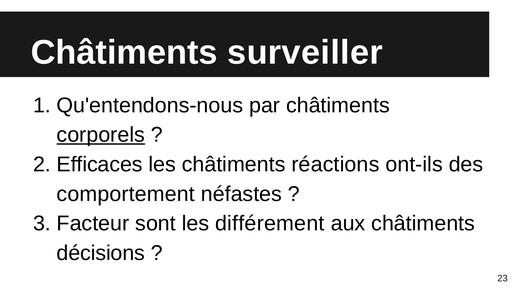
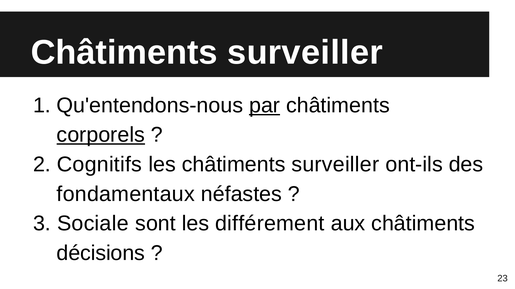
par underline: none -> present
Efficaces: Efficaces -> Cognitifs
les châtiments réactions: réactions -> surveiller
comportement: comportement -> fondamentaux
Facteur: Facteur -> Sociale
